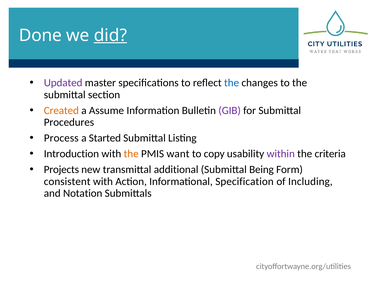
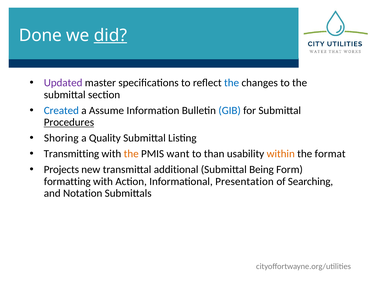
Created colour: orange -> blue
GIB colour: purple -> blue
Procedures underline: none -> present
Process: Process -> Shoring
Started: Started -> Quality
Introduction: Introduction -> Transmitting
copy: copy -> than
within colour: purple -> orange
criteria: criteria -> format
consistent: consistent -> formatting
Specification: Specification -> Presentation
Including: Including -> Searching
